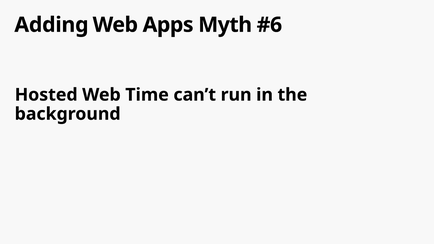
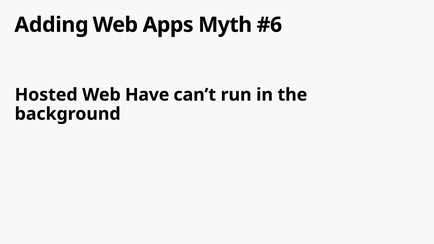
Time: Time -> Have
